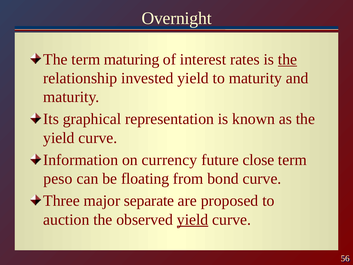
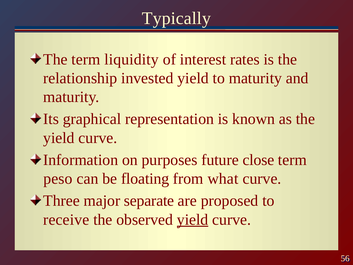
Overnight: Overnight -> Typically
maturing: maturing -> liquidity
the at (288, 59) underline: present -> none
currency: currency -> purposes
bond: bond -> what
auction: auction -> receive
